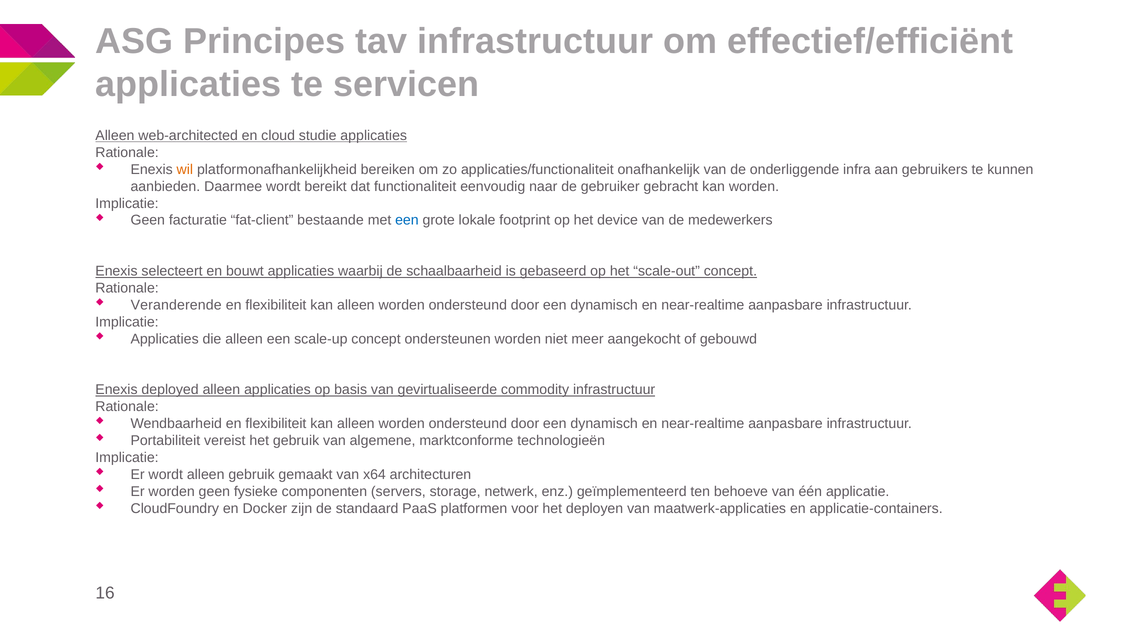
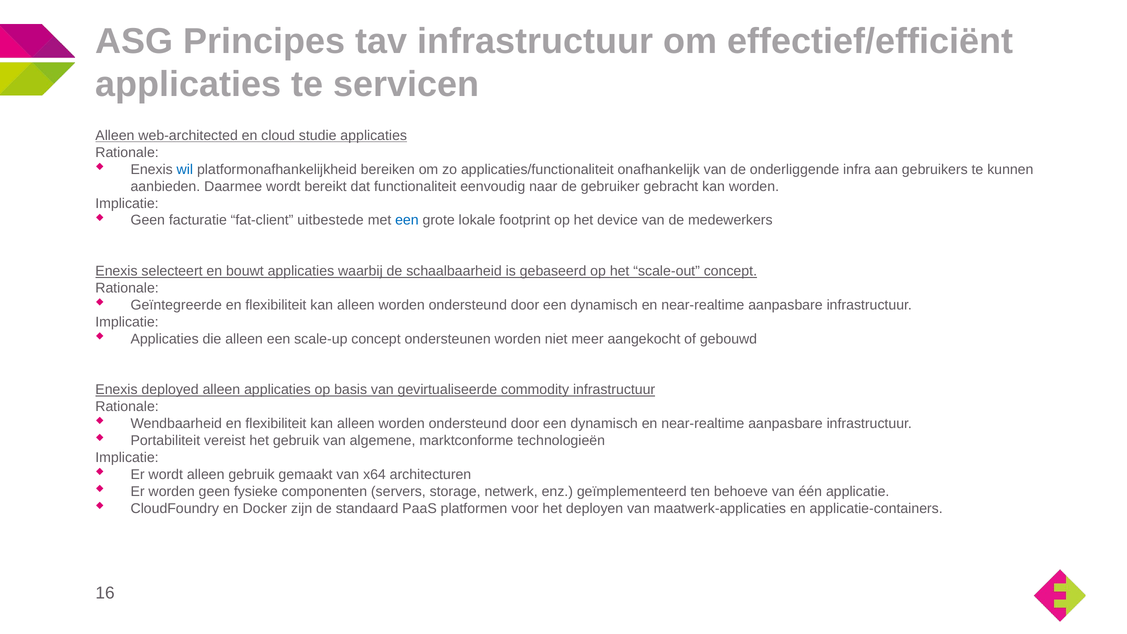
wil colour: orange -> blue
bestaande: bestaande -> uitbestede
Veranderende: Veranderende -> Geïntegreerde
